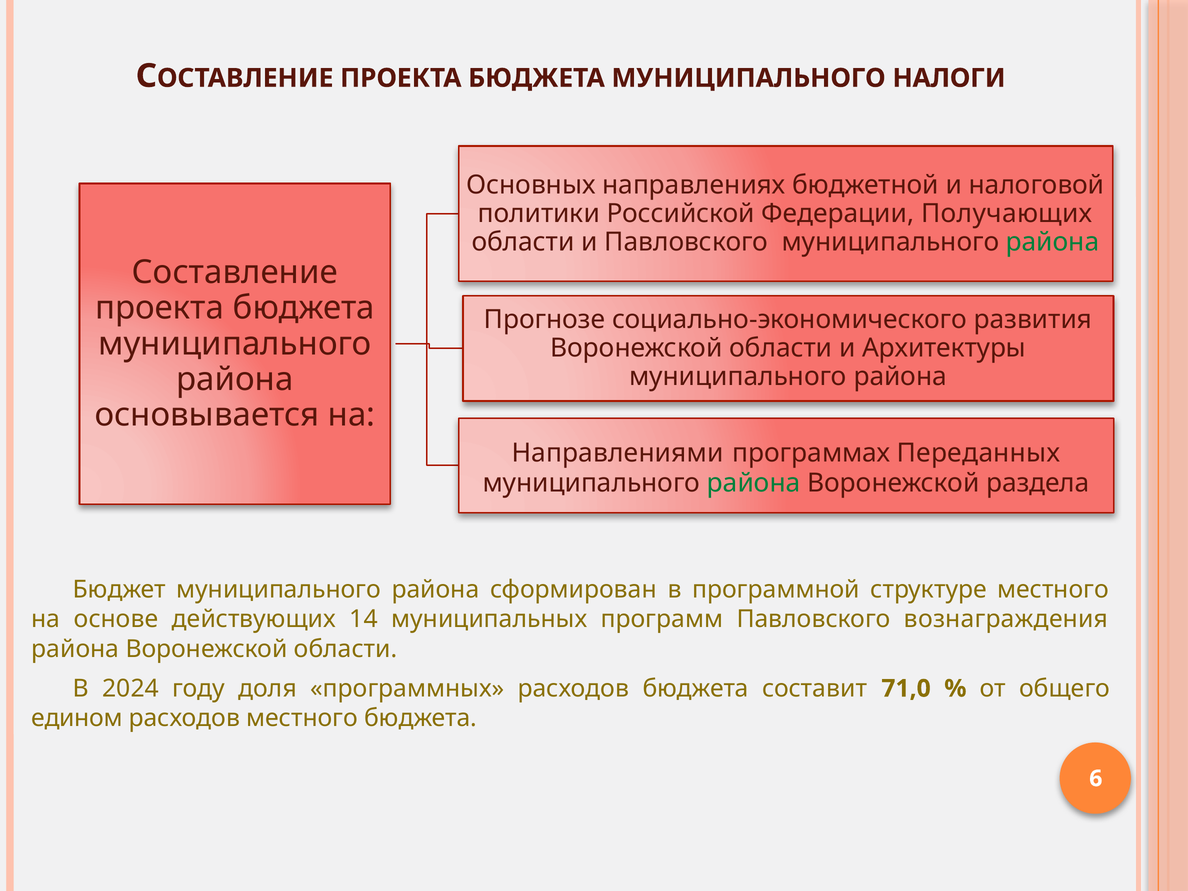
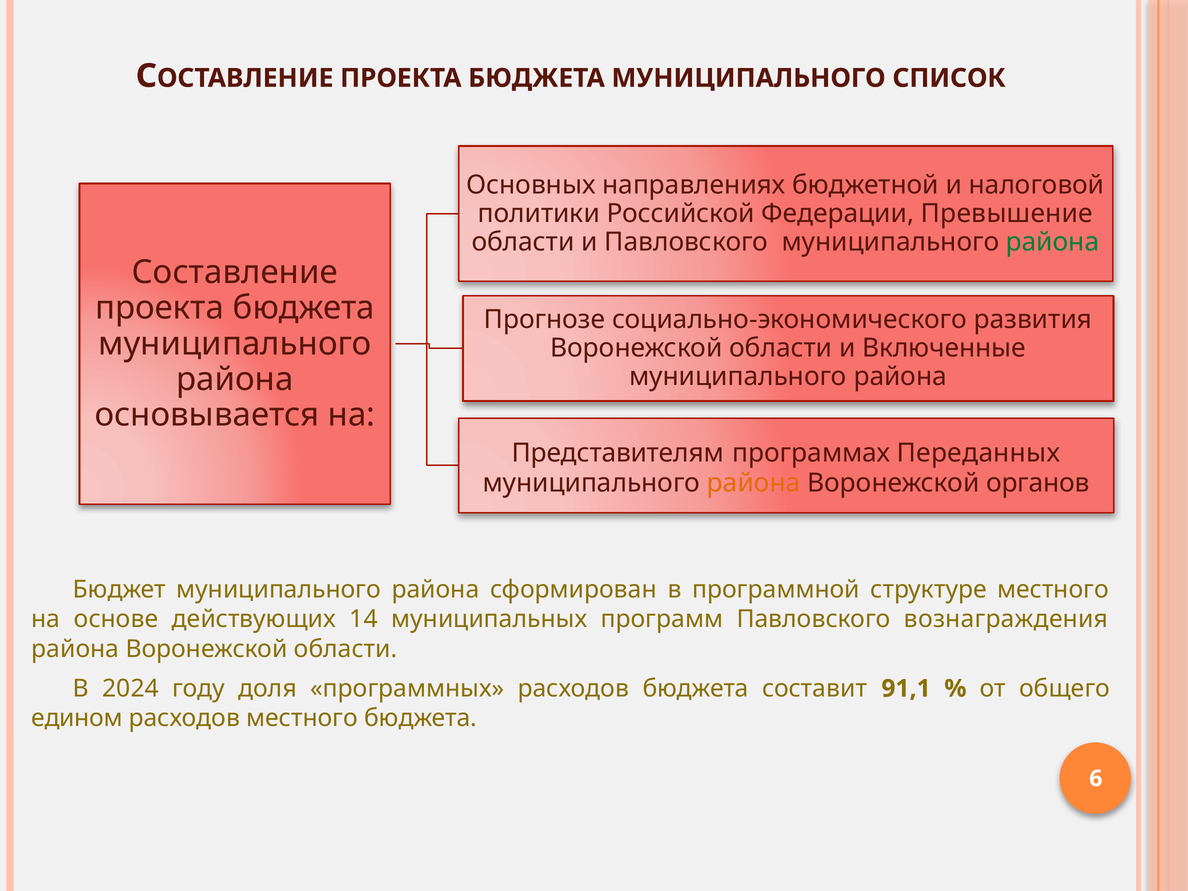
НАЛОГИ: НАЛОГИ -> СПИСОК
Получающих: Получающих -> Превышение
Архитектуры: Архитектуры -> Включенные
Направлениями: Направлениями -> Представителям
района at (754, 483) colour: green -> orange
раздела: раздела -> органов
71,0: 71,0 -> 91,1
